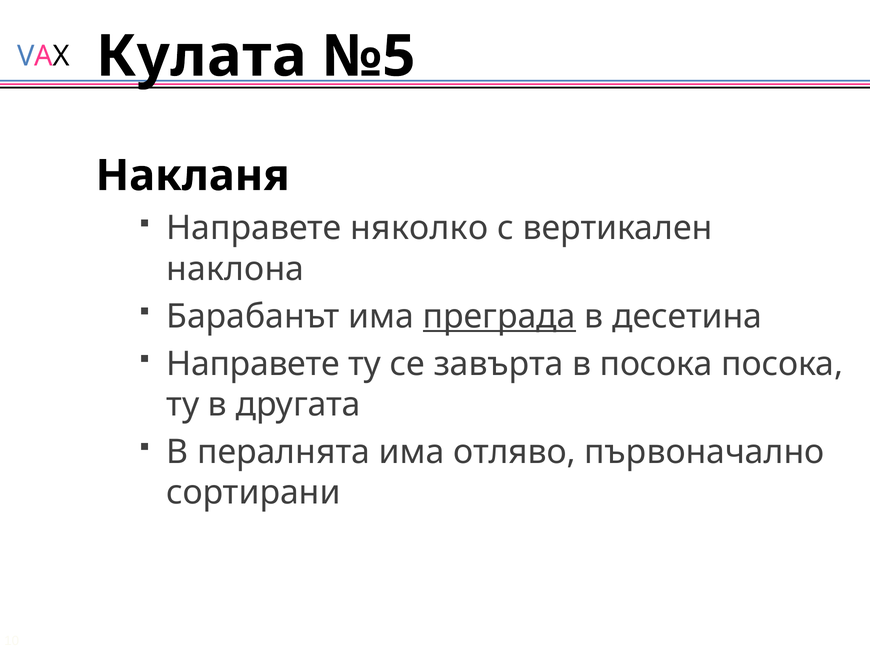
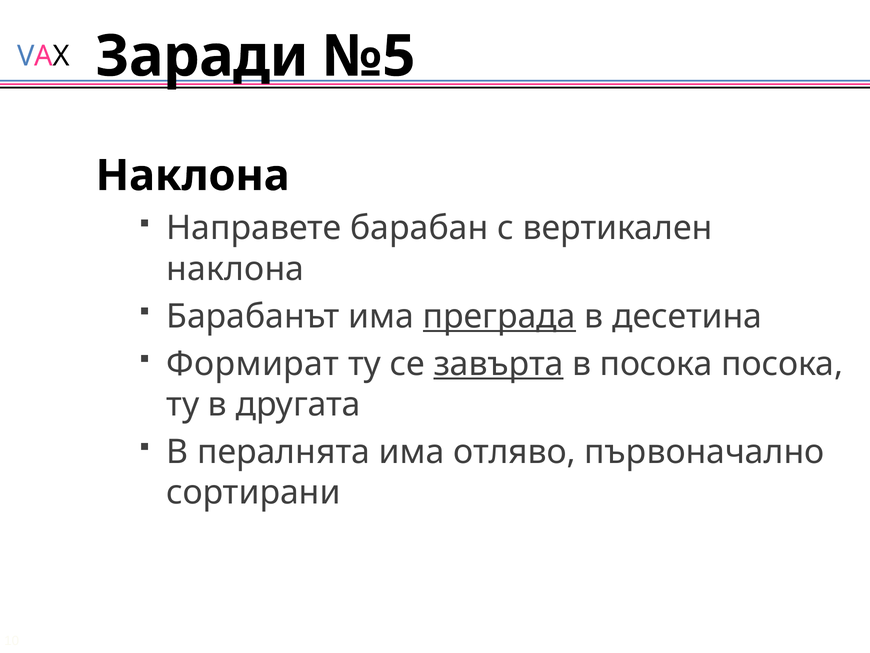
Кулата: Кулата -> Заради
Накланя at (193, 176): Накланя -> Наклона
няколко: няколко -> барабан
Направете at (253, 364): Направете -> Формират
завърта underline: none -> present
